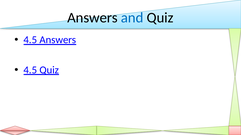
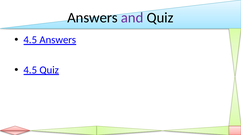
and colour: blue -> purple
